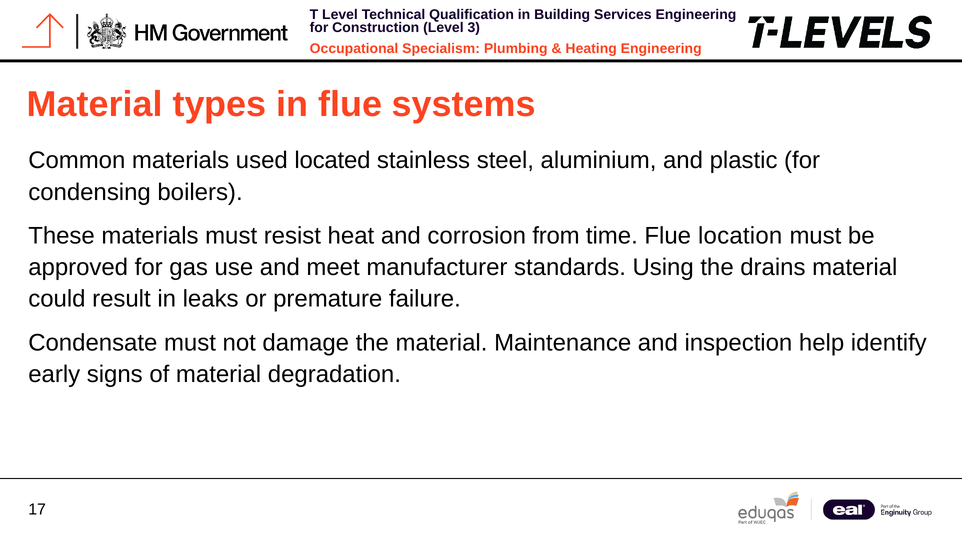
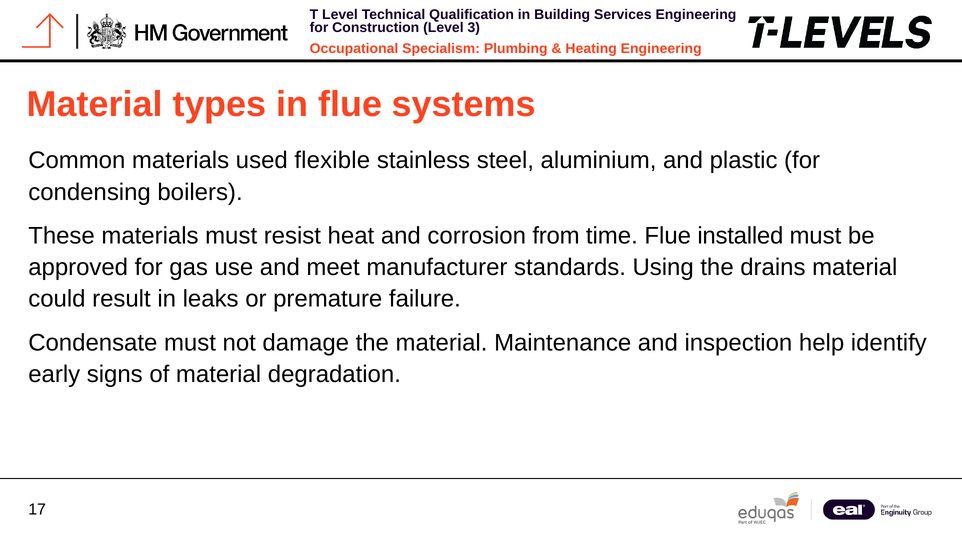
located: located -> flexible
location: location -> installed
